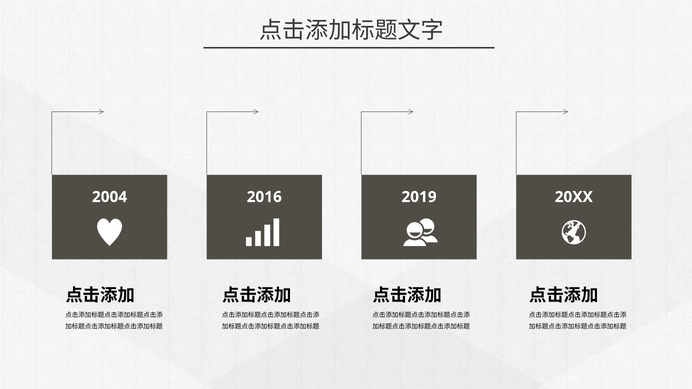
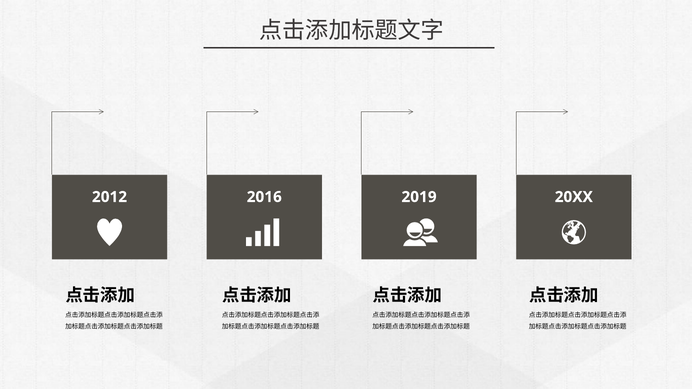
2004: 2004 -> 2012
